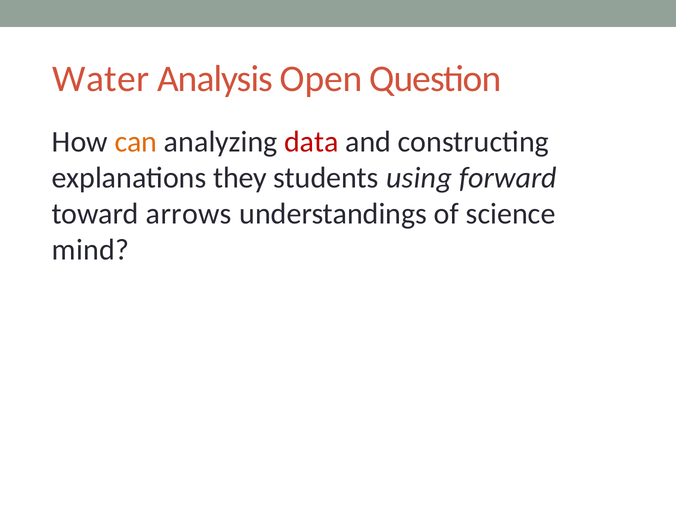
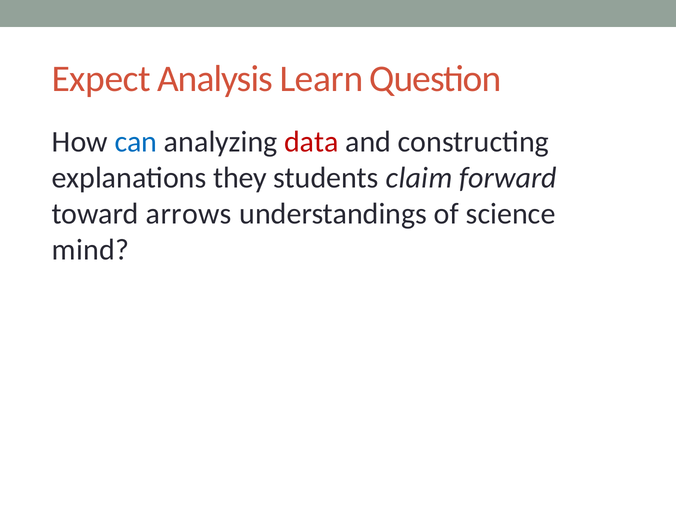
Water: Water -> Expect
Open: Open -> Learn
can colour: orange -> blue
using: using -> claim
